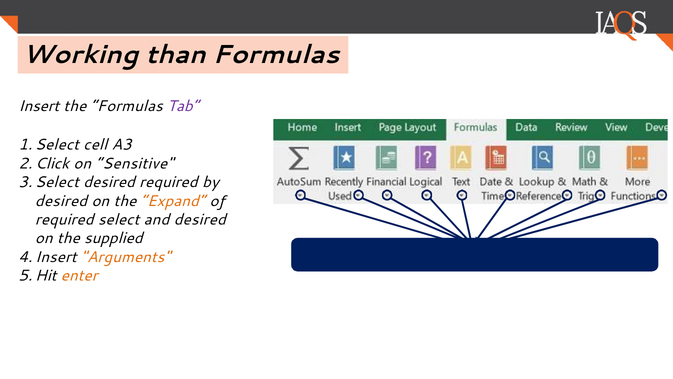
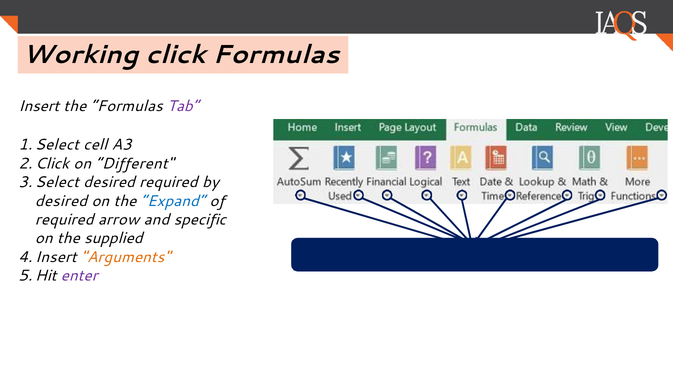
than: than -> click
Sensitive: Sensitive -> Different
Expand colour: orange -> blue
select: select -> arrow
and desired: desired -> specific
enter colour: orange -> purple
